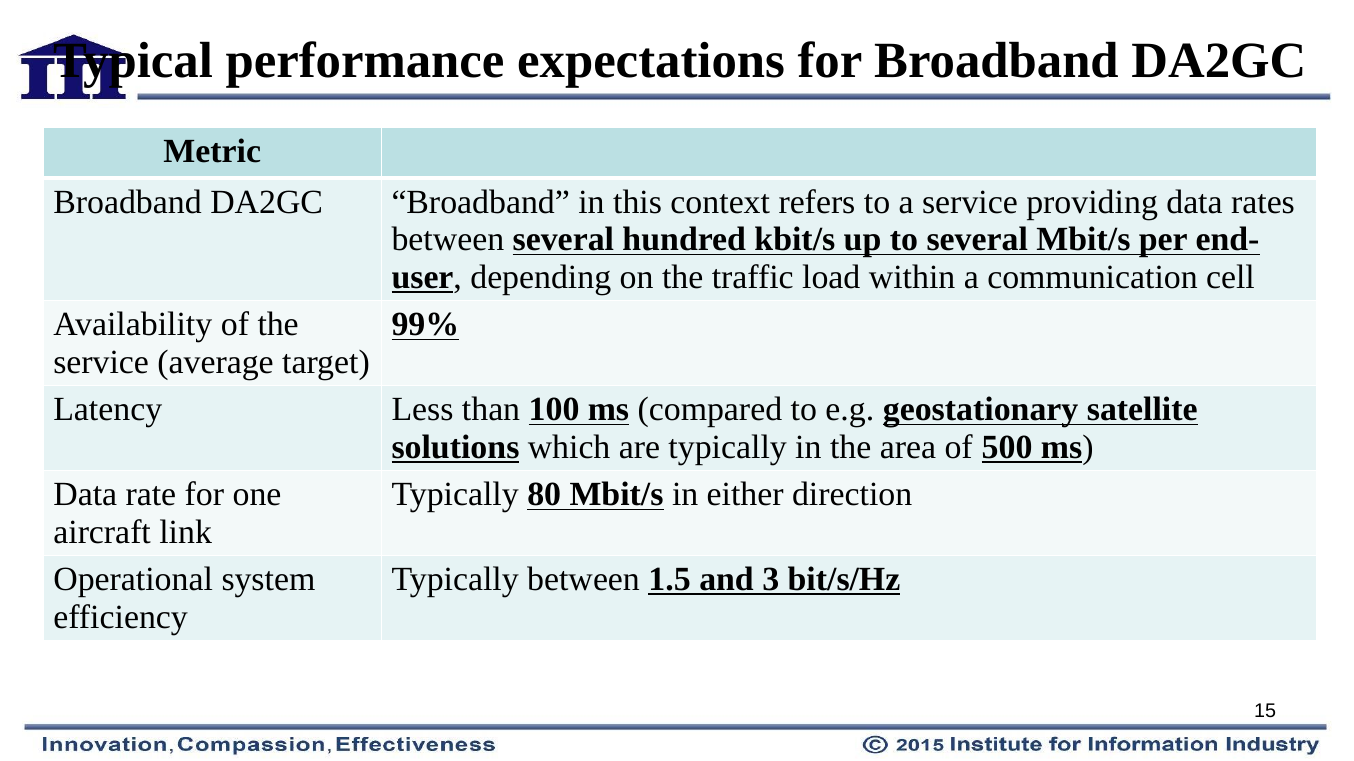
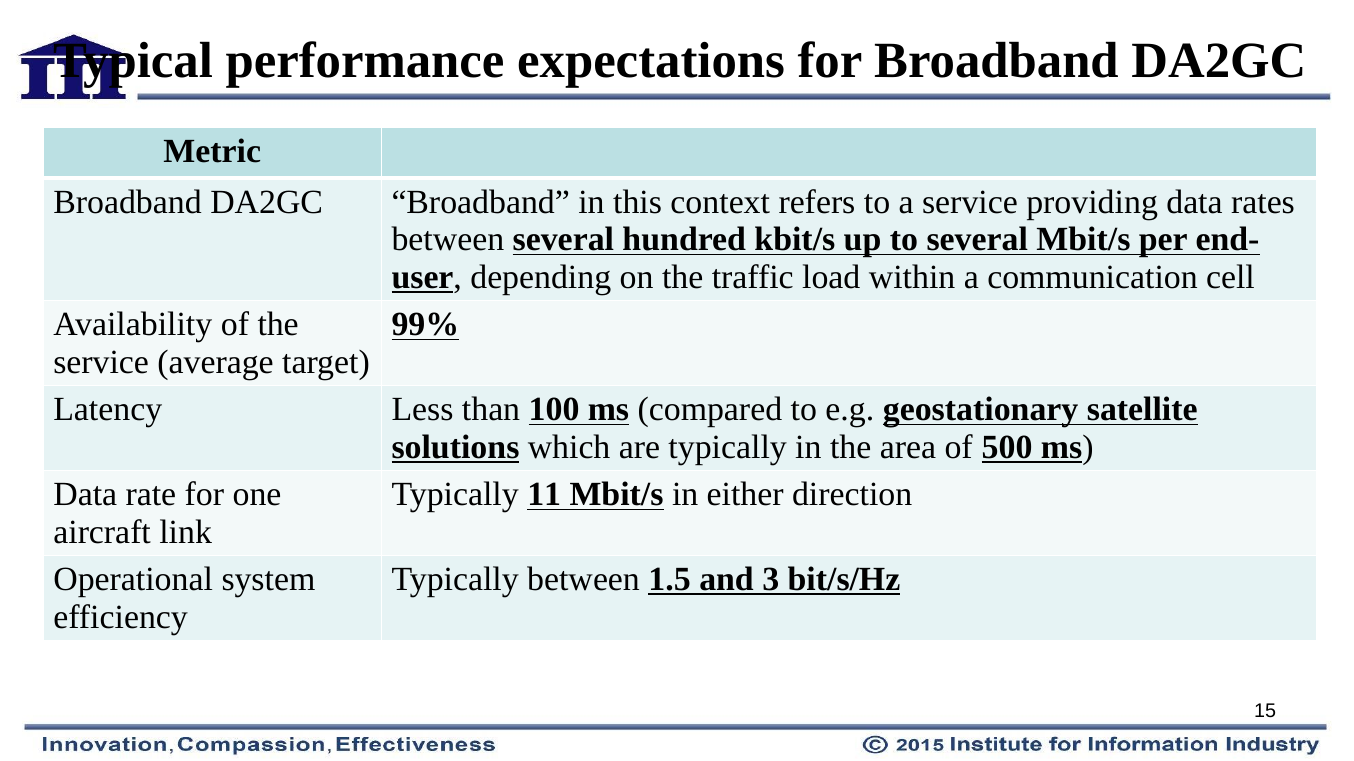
80: 80 -> 11
